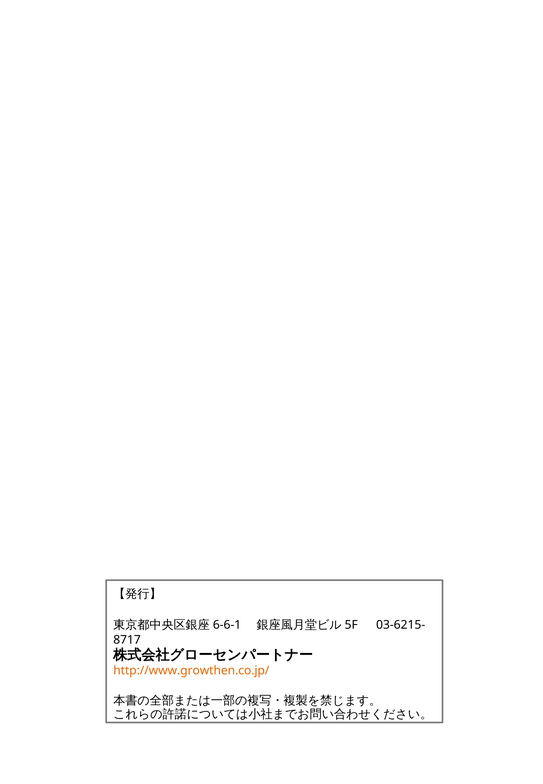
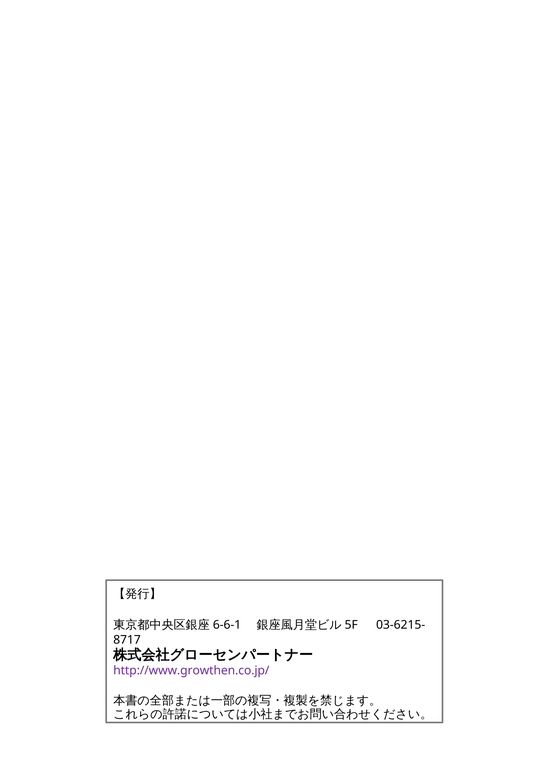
http://www.growthen.co.jp/ colour: orange -> purple
